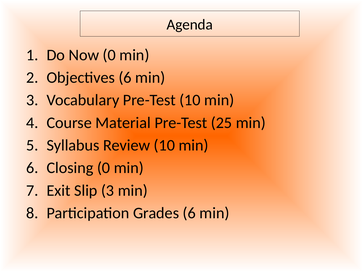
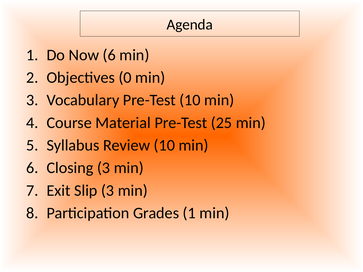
Now 0: 0 -> 6
Objectives 6: 6 -> 0
Closing 0: 0 -> 3
Grades 6: 6 -> 1
